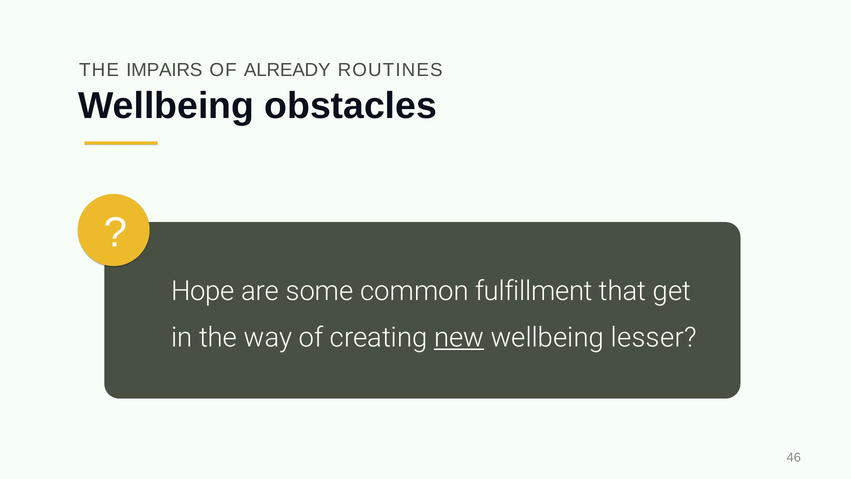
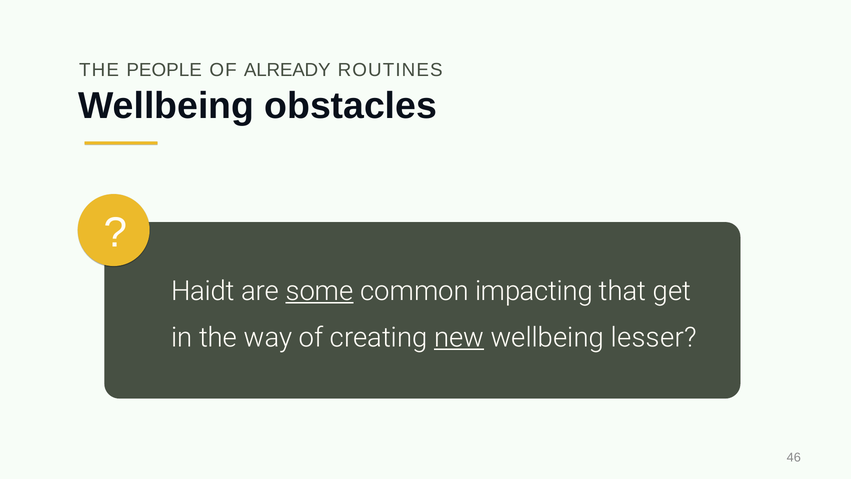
IMPAIRS: IMPAIRS -> PEOPLE
Hope: Hope -> Haidt
some underline: none -> present
fulfillment: fulfillment -> impacting
